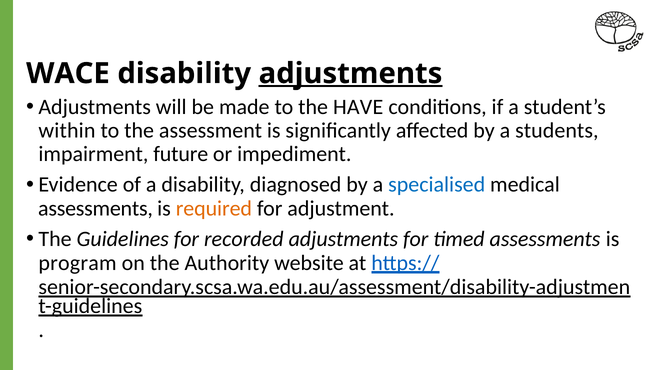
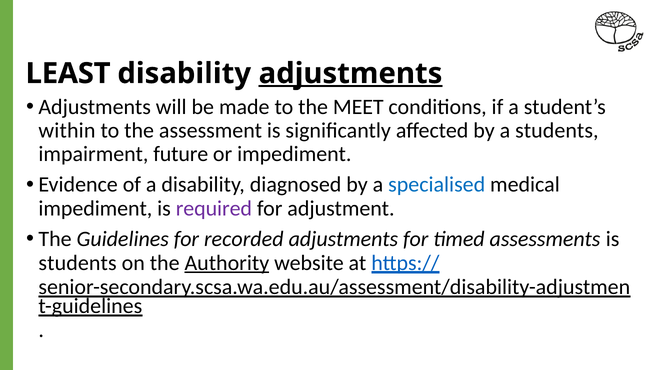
WACE: WACE -> LEAST
HAVE: HAVE -> MEET
assessments at (95, 209): assessments -> impediment
required colour: orange -> purple
program at (78, 263): program -> students
Authority underline: none -> present
